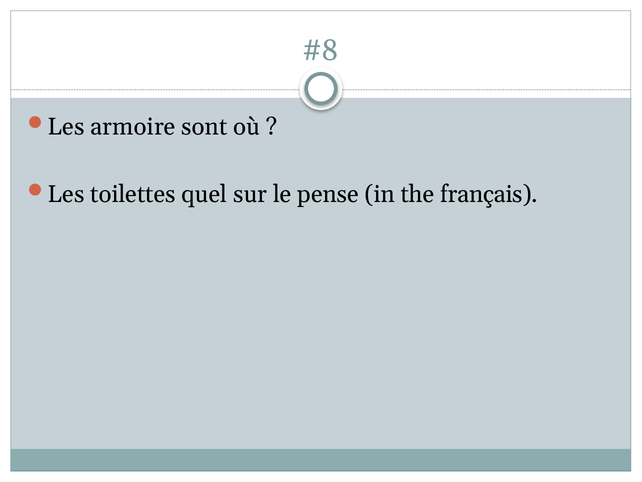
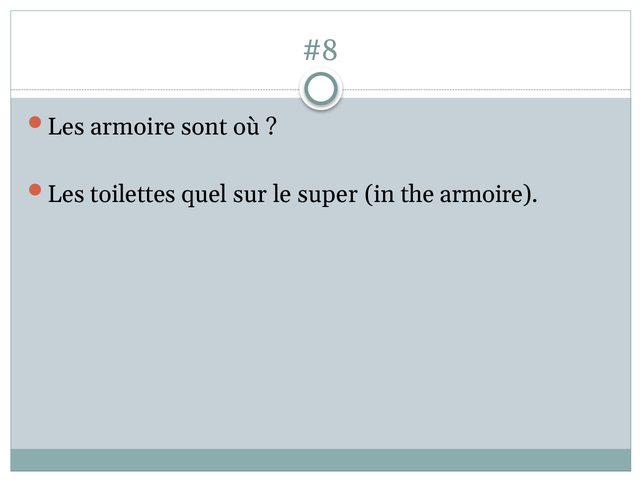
pense: pense -> super
the français: français -> armoire
